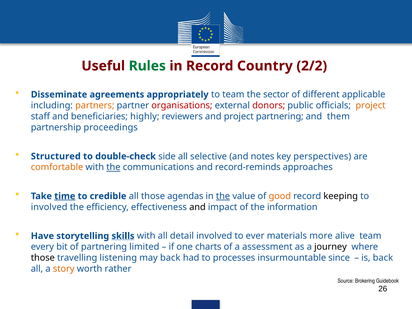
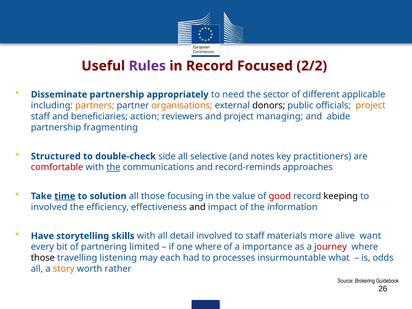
Rules colour: green -> purple
Country: Country -> Focused
Disseminate agreements: agreements -> partnership
to team: team -> need
organisations colour: red -> orange
donors colour: red -> black
highly: highly -> action
project partnering: partnering -> managing
them: them -> abide
proceedings: proceedings -> fragmenting
perspectives: perspectives -> practitioners
comfortable colour: orange -> red
credible: credible -> solution
agendas: agendas -> focusing
the at (223, 196) underline: present -> none
good colour: orange -> red
skills underline: present -> none
to ever: ever -> staff
alive team: team -> want
one charts: charts -> where
assessment: assessment -> importance
journey colour: black -> red
may back: back -> each
since: since -> what
is back: back -> odds
